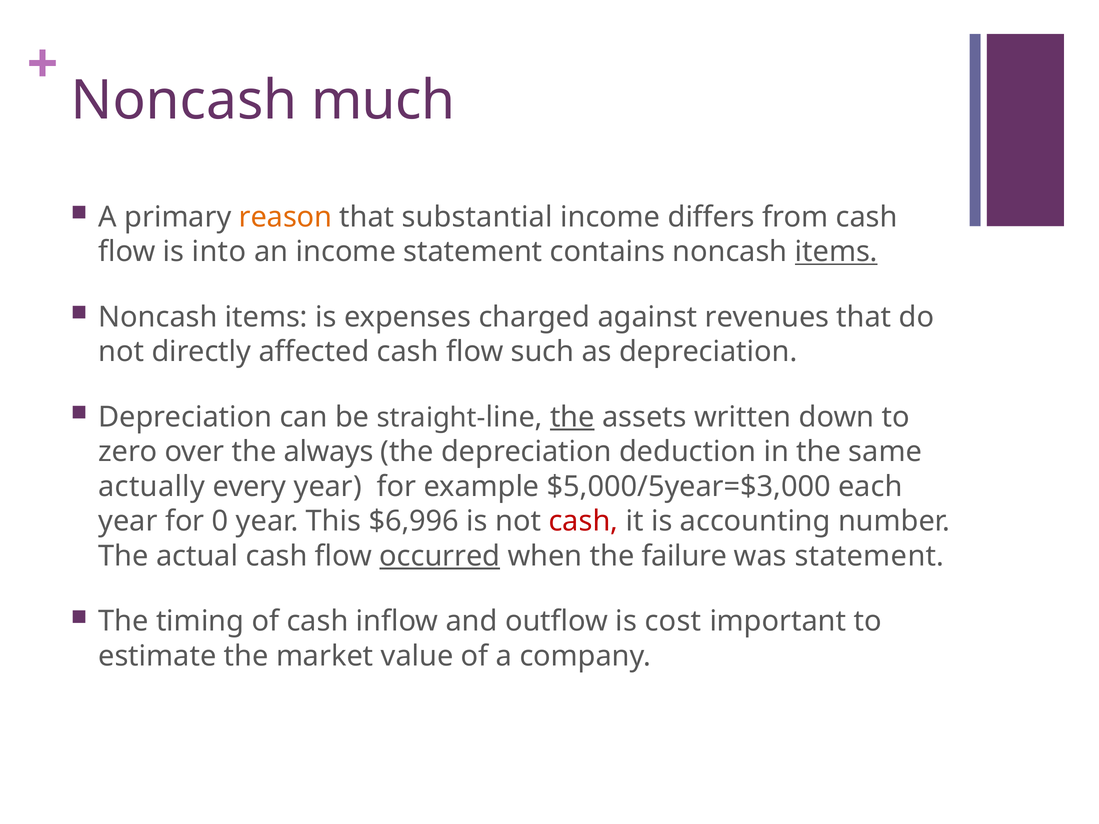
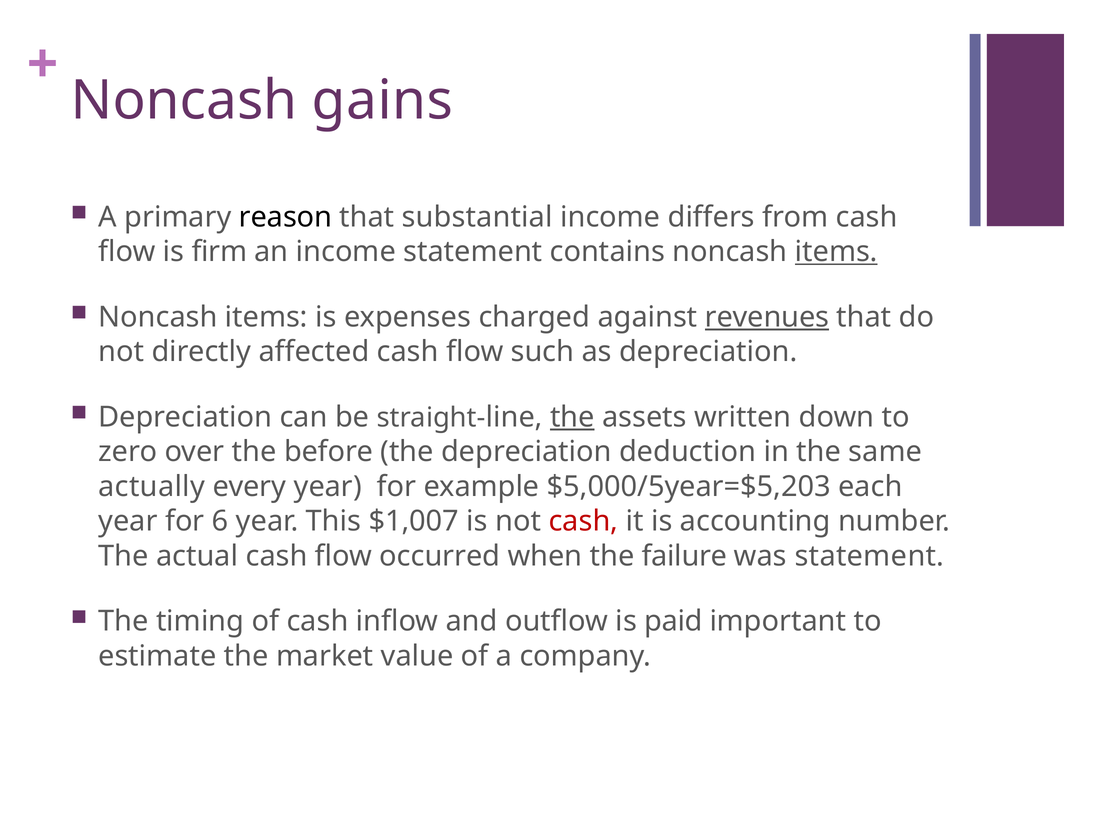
much: much -> gains
reason colour: orange -> black
into: into -> firm
revenues underline: none -> present
always: always -> before
$5,000/5year=$3,000: $5,000/5year=$3,000 -> $5,000/5year=$5,203
0: 0 -> 6
$6,996: $6,996 -> $1,007
occurred underline: present -> none
cost: cost -> paid
